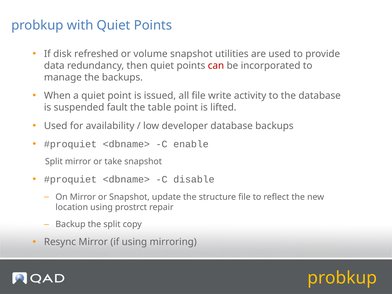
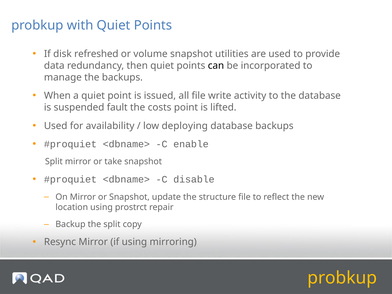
can colour: red -> black
table: table -> costs
developer: developer -> deploying
